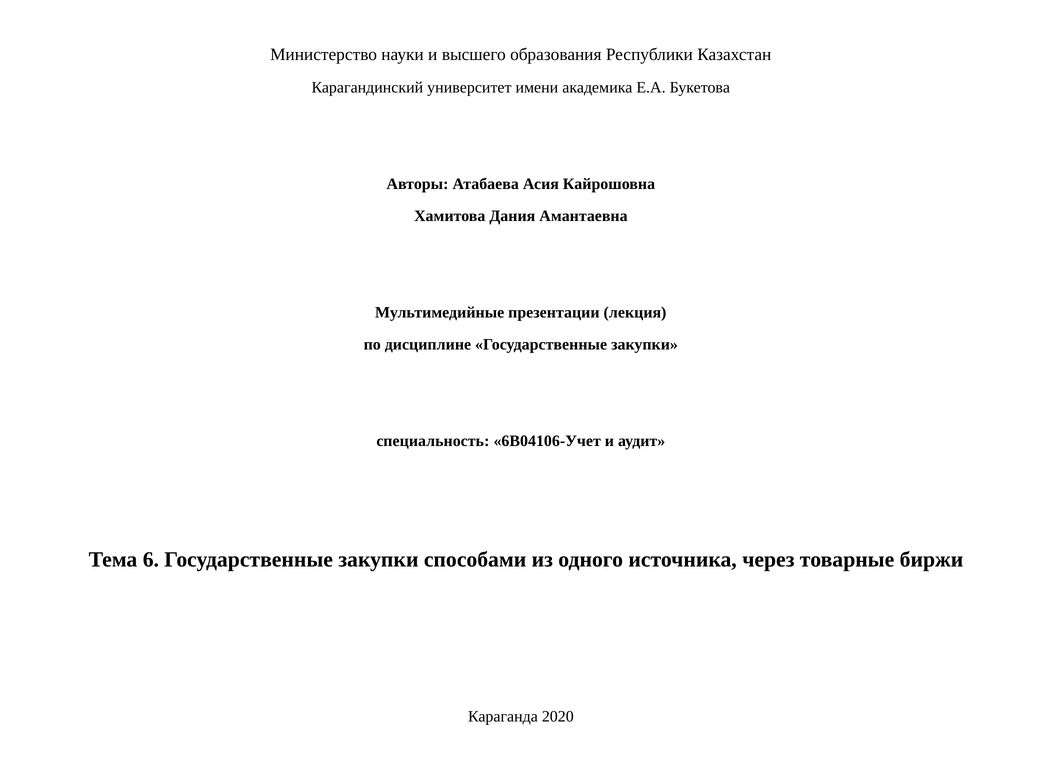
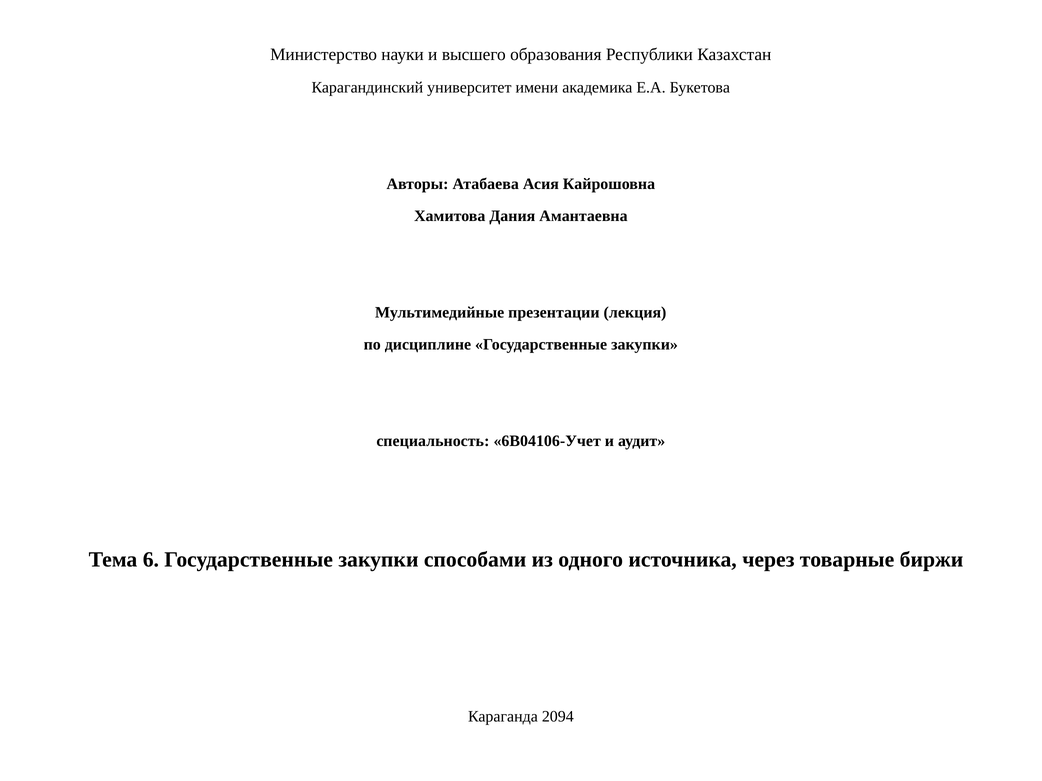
2020: 2020 -> 2094
